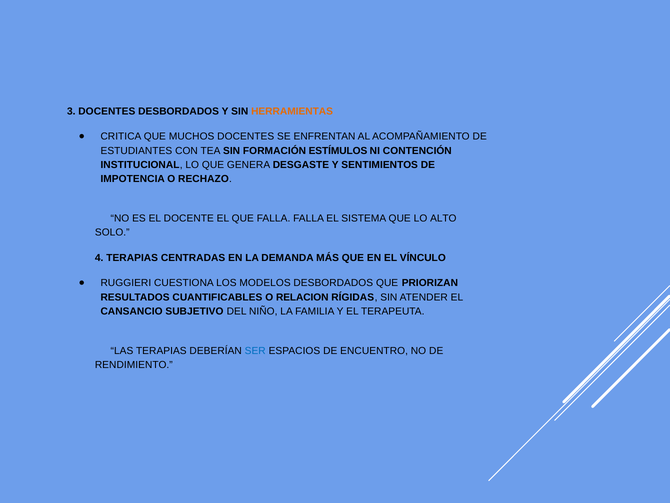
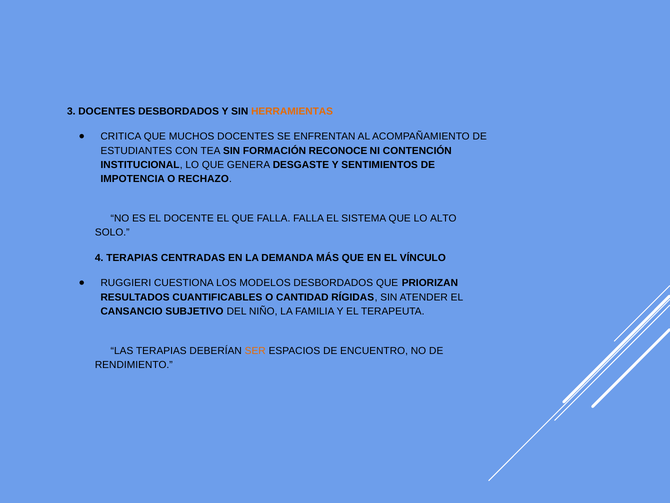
ESTÍMULOS: ESTÍMULOS -> RECONOCE
RELACION: RELACION -> CANTIDAD
SER colour: blue -> orange
